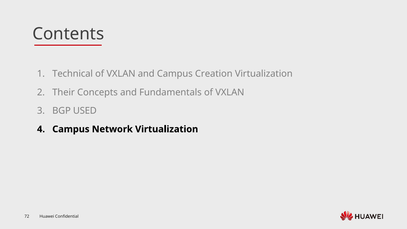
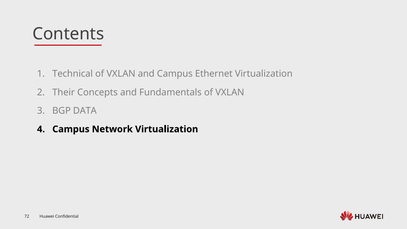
Creation: Creation -> Ethernet
USED: USED -> DATA
